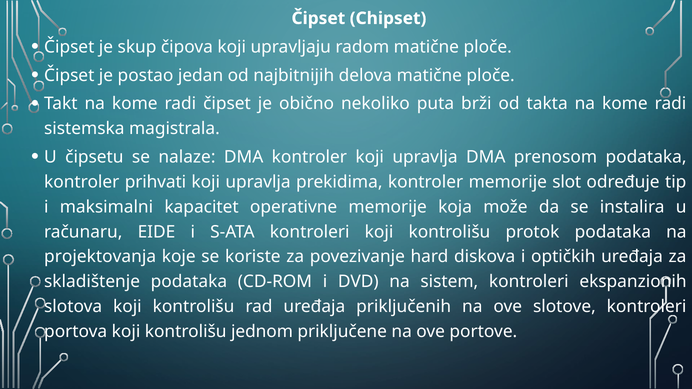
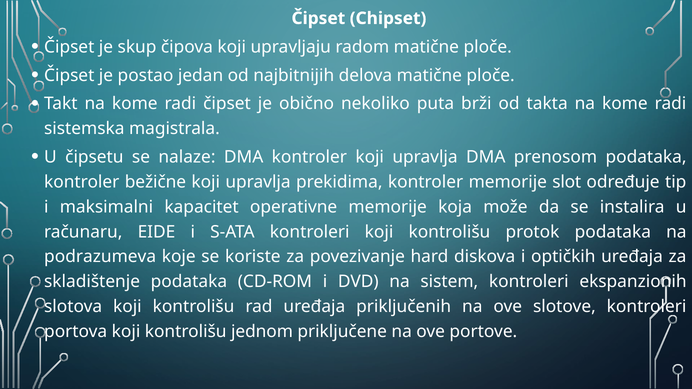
prihvati: prihvati -> bežične
projektovanja: projektovanja -> podrazumeva
